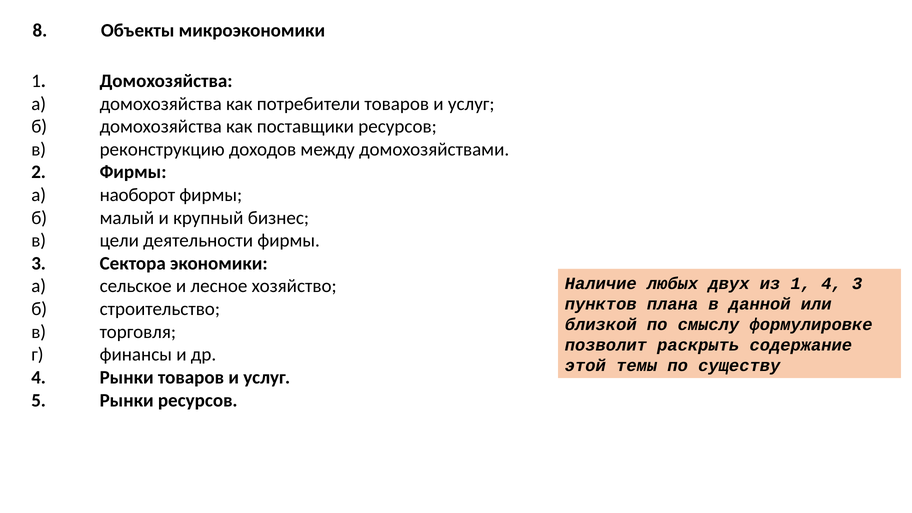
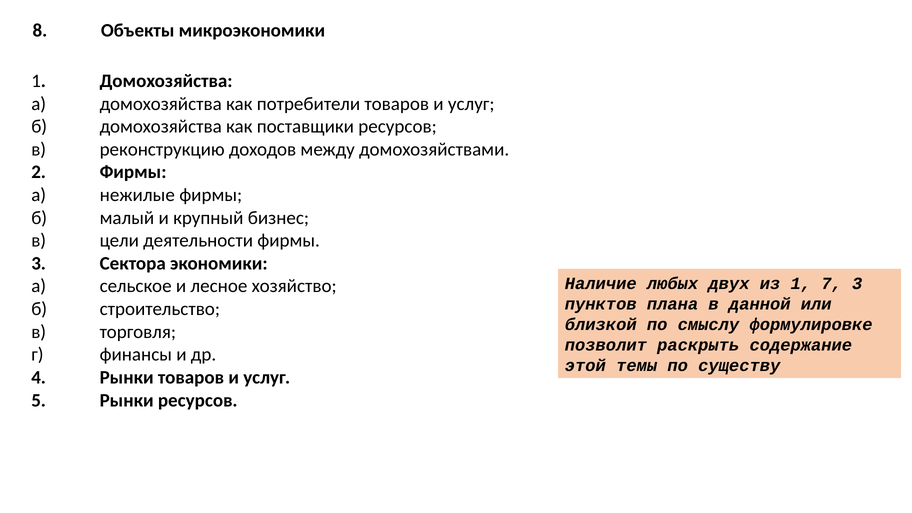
наоборот: наоборот -> нежилые
1 4: 4 -> 7
